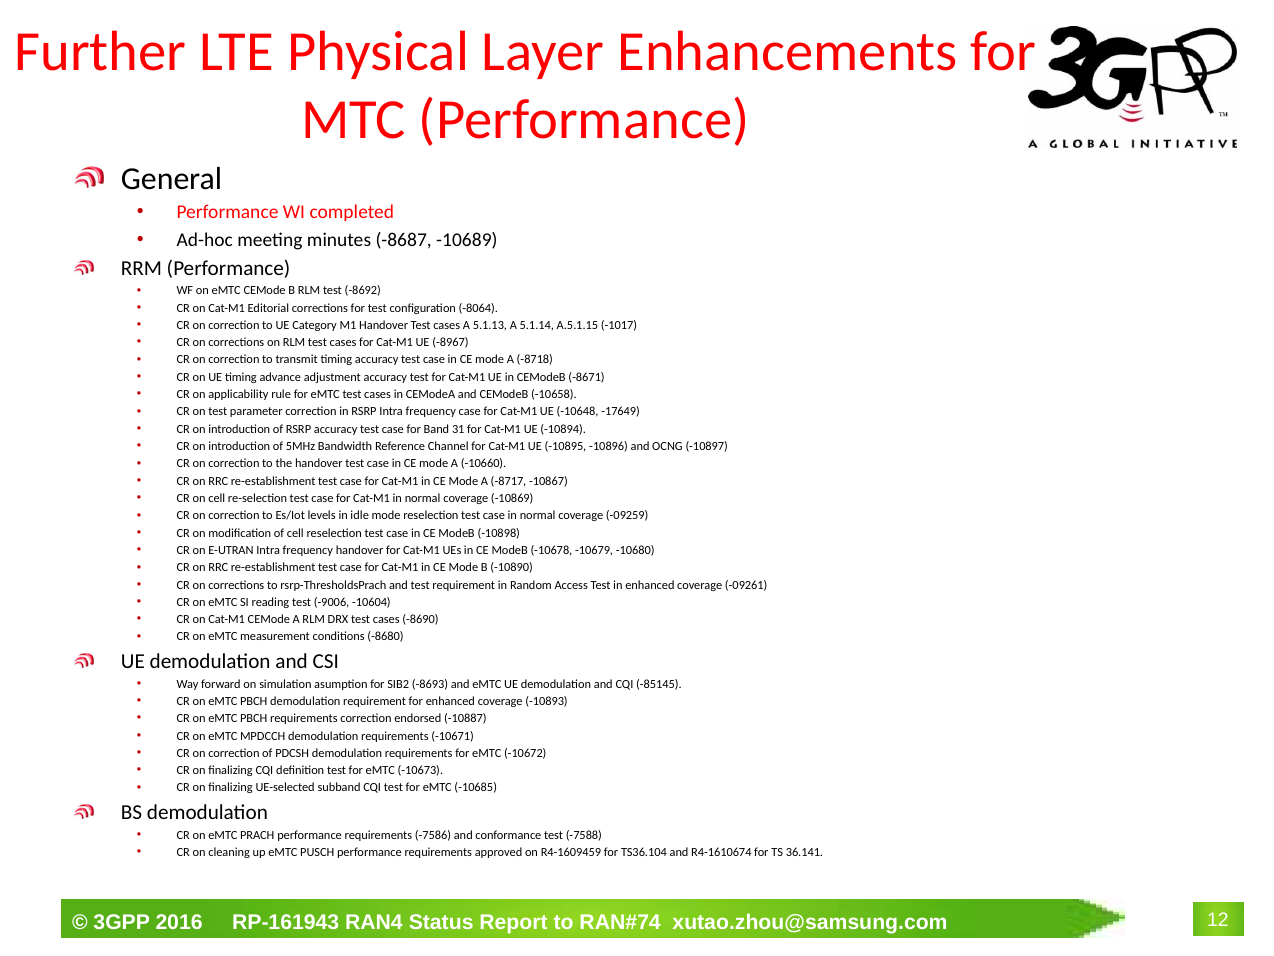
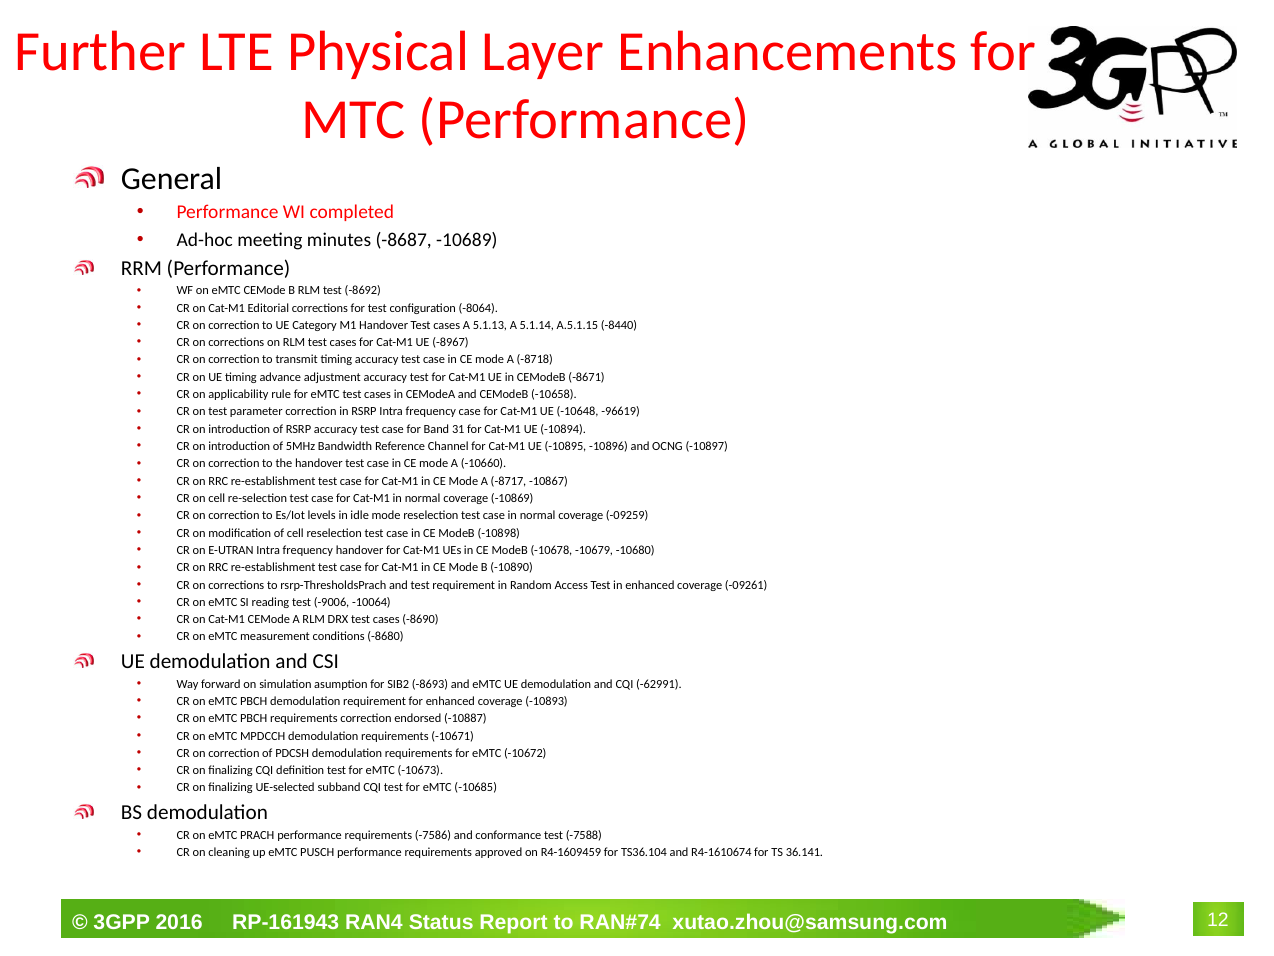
-1017: -1017 -> -8440
-17649: -17649 -> -96619
-10604: -10604 -> -10064
-85145: -85145 -> -62991
